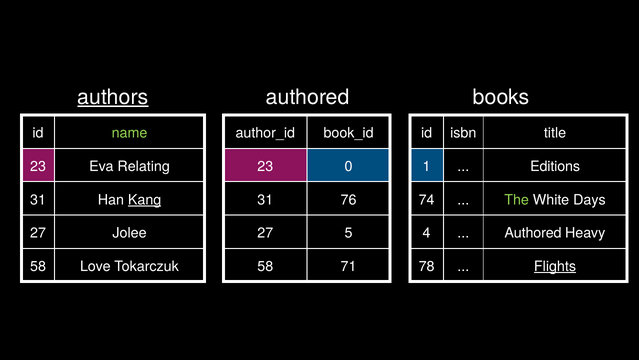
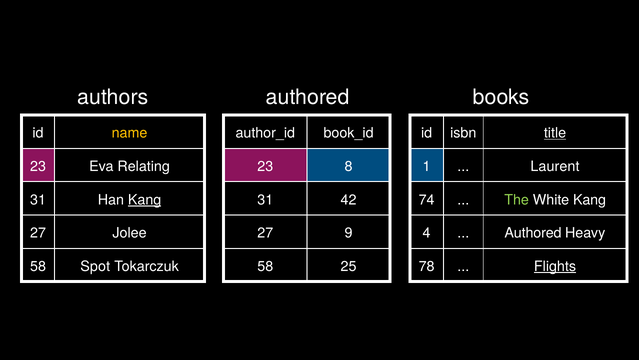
authors underline: present -> none
name colour: light green -> yellow
title underline: none -> present
0: 0 -> 8
Editions: Editions -> Laurent
76: 76 -> 42
White Days: Days -> Kang
5: 5 -> 9
Love: Love -> Spot
71: 71 -> 25
